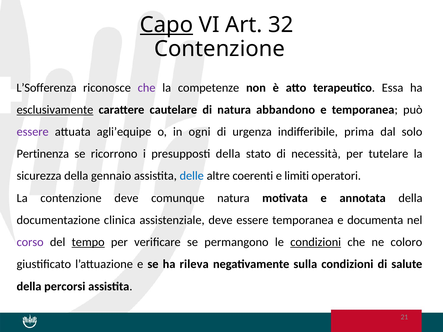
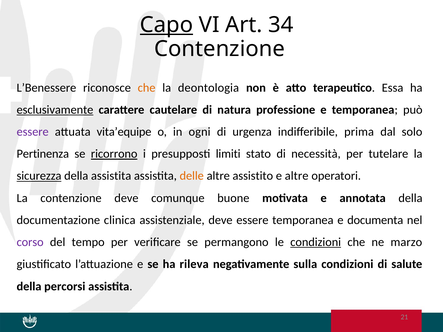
32: 32 -> 34
L’Sofferenza: L’Sofferenza -> L’Benessere
che at (147, 88) colour: purple -> orange
competenze: competenze -> deontologia
abbandono: abbandono -> professione
agli’equipe: agli’equipe -> vita’equipe
ricorrono underline: none -> present
presupposti della: della -> limiti
sicurezza underline: none -> present
della gennaio: gennaio -> assistita
delle colour: blue -> orange
coerenti: coerenti -> assistito
e limiti: limiti -> altre
comunque natura: natura -> buone
tempo underline: present -> none
coloro: coloro -> marzo
